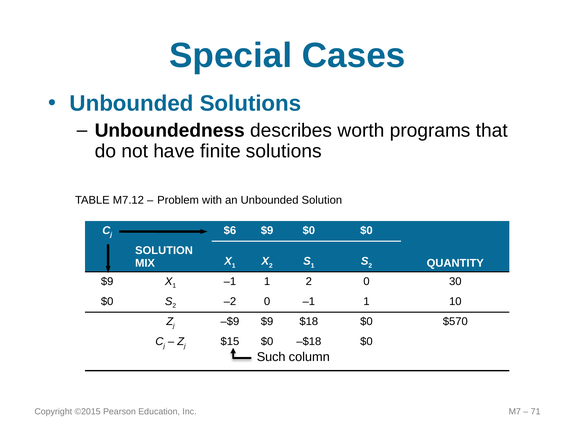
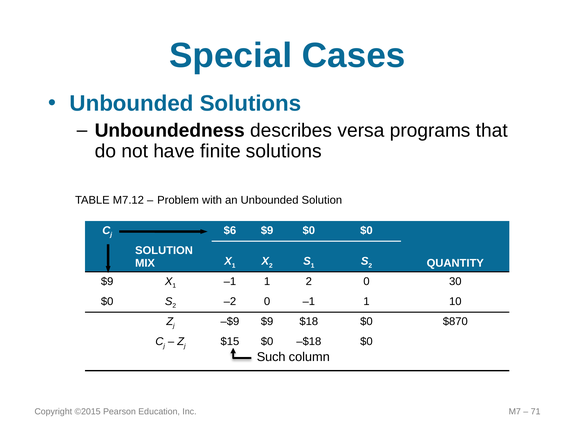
worth: worth -> versa
$570: $570 -> $870
